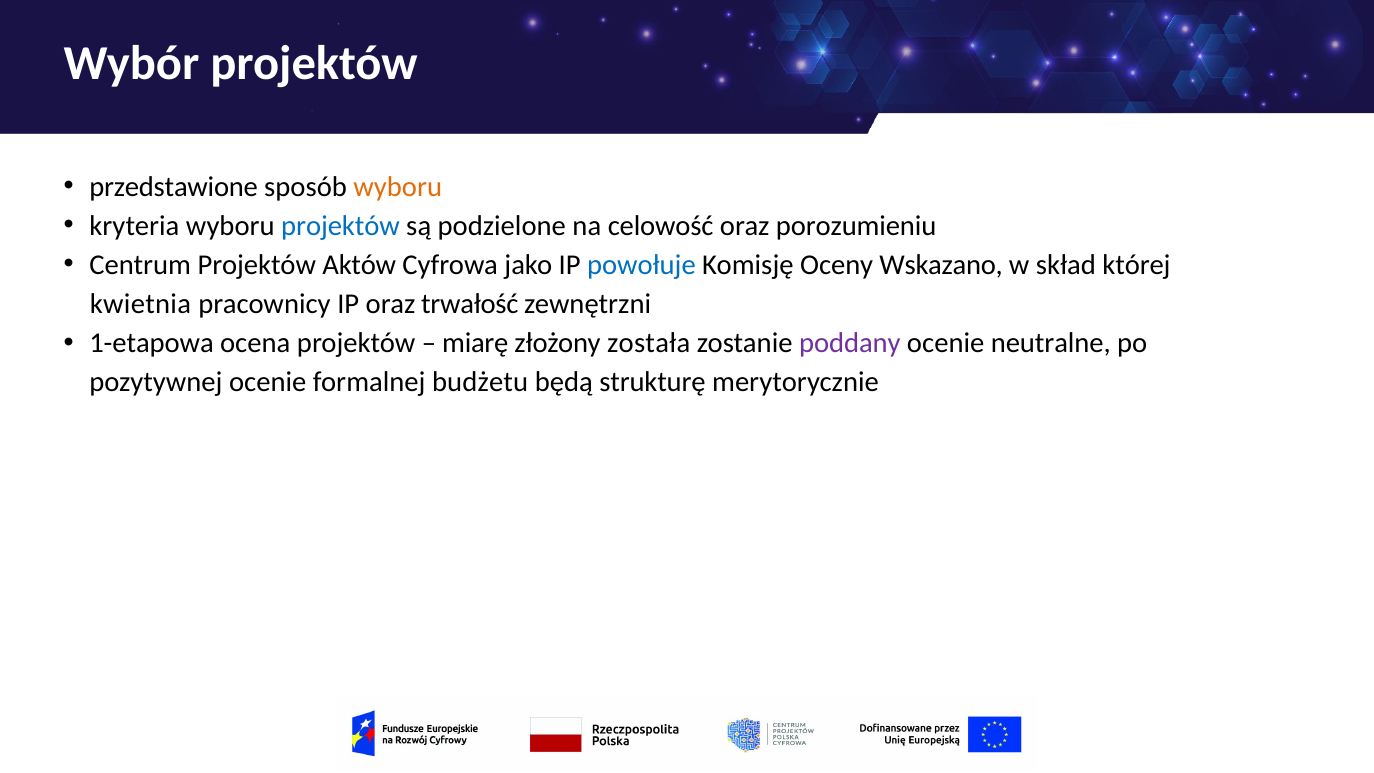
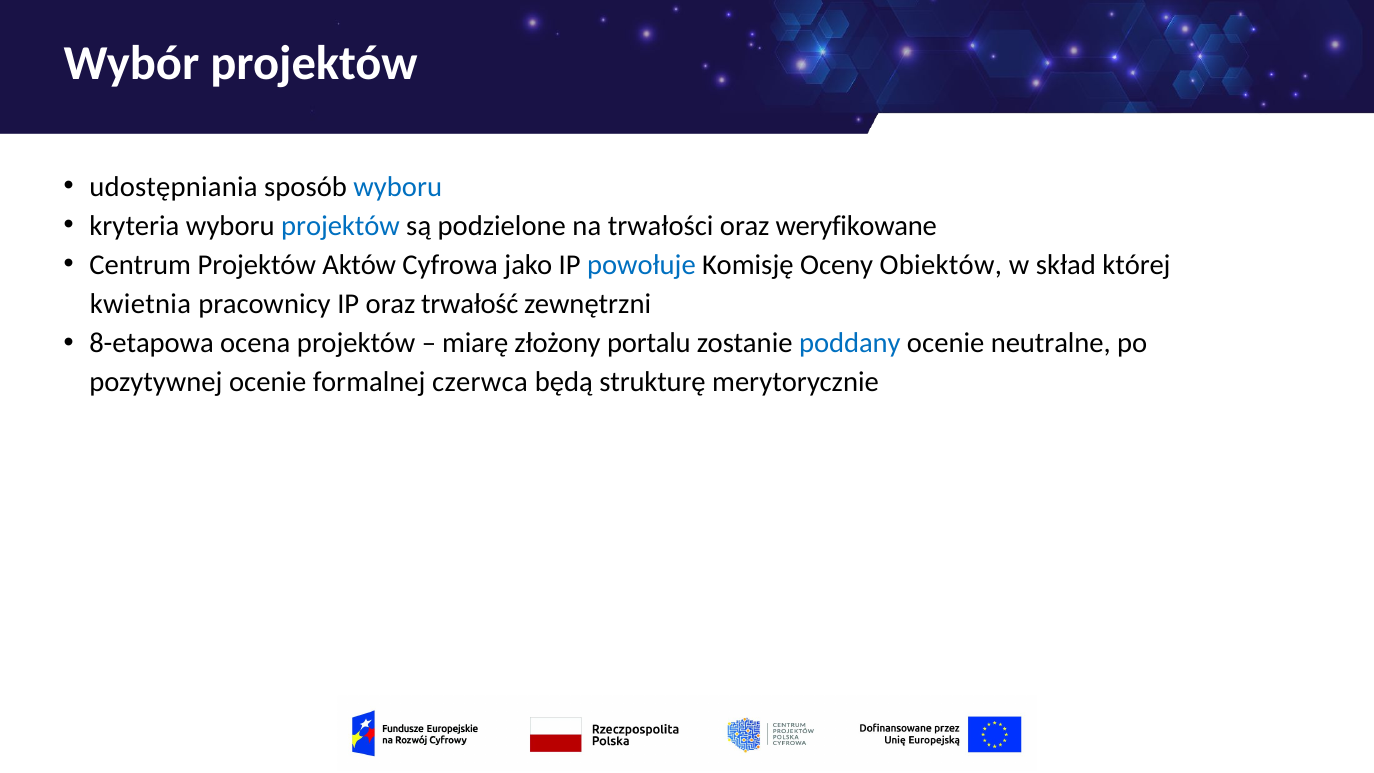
przedstawione: przedstawione -> udostępniania
wyboru at (398, 187) colour: orange -> blue
celowość: celowość -> trwałości
porozumieniu: porozumieniu -> weryfikowane
Wskazano: Wskazano -> Obiektów
1-etapowa: 1-etapowa -> 8-etapowa
została: została -> portalu
poddany colour: purple -> blue
budżetu: budżetu -> czerwca
